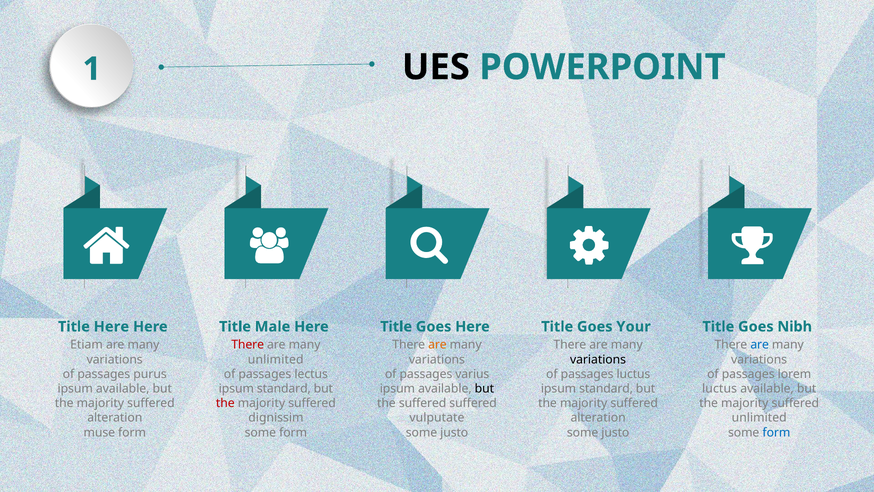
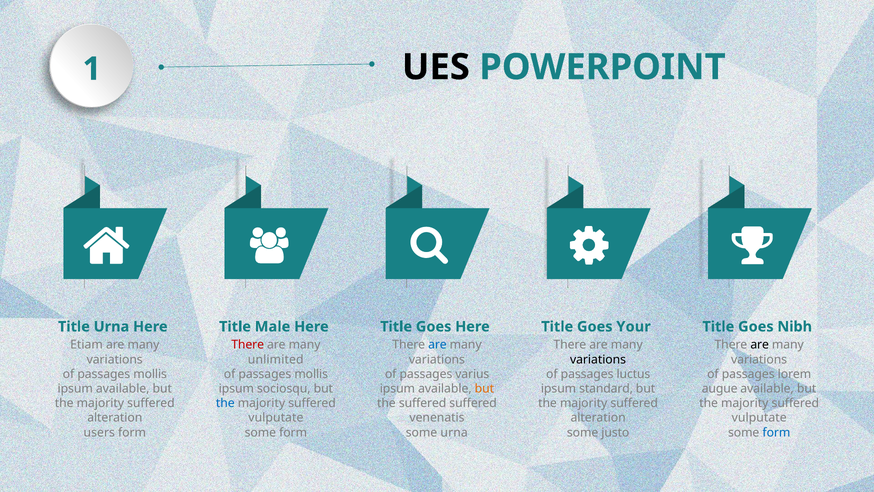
Title Here: Here -> Urna
are at (437, 345) colour: orange -> blue
are at (760, 345) colour: blue -> black
purus at (150, 374): purus -> mollis
lectus at (311, 374): lectus -> mollis
standard at (284, 388): standard -> sociosqu
but at (484, 388) colour: black -> orange
luctus at (720, 388): luctus -> augue
the at (225, 403) colour: red -> blue
dignissim at (276, 418): dignissim -> vulputate
vulputate: vulputate -> venenatis
unlimited at (759, 418): unlimited -> vulputate
muse: muse -> users
justo at (454, 432): justo -> urna
